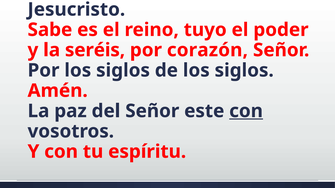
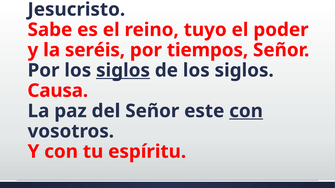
corazón: corazón -> tiempos
siglos at (123, 71) underline: none -> present
Amén: Amén -> Causa
